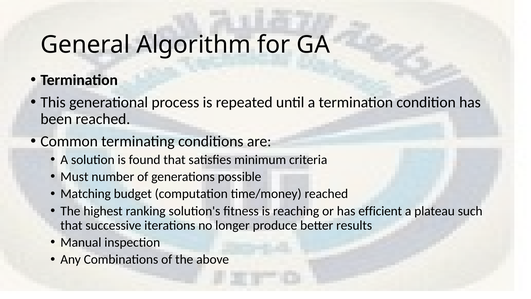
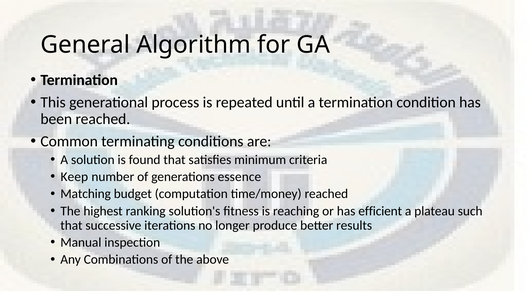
Must: Must -> Keep
possible: possible -> essence
